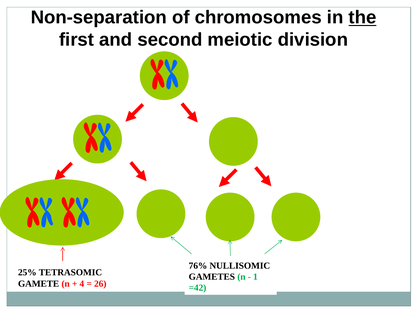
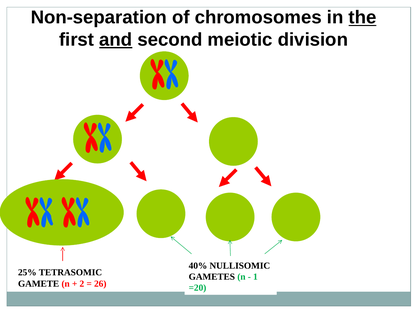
and underline: none -> present
76%: 76% -> 40%
4: 4 -> 2
=42: =42 -> =20
